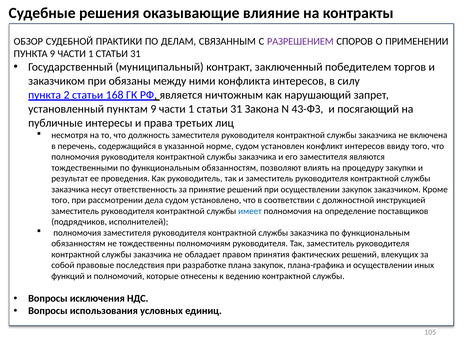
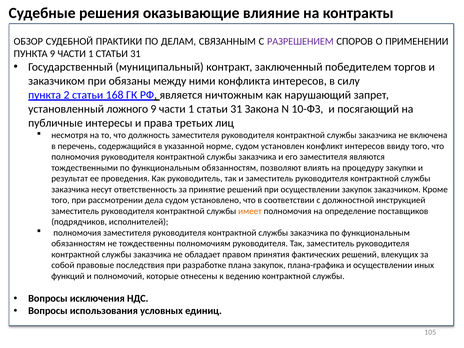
пунктам: пунктам -> ложного
43-ФЗ: 43-ФЗ -> 10-ФЗ
имеет colour: blue -> orange
